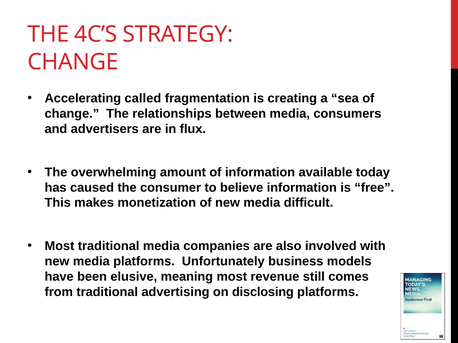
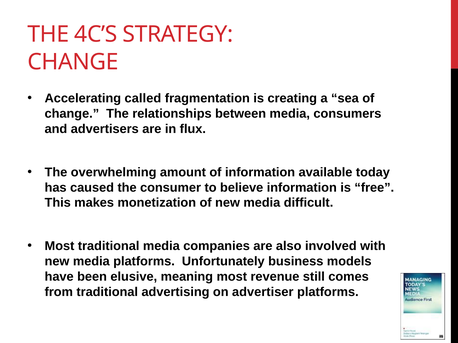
disclosing: disclosing -> advertiser
